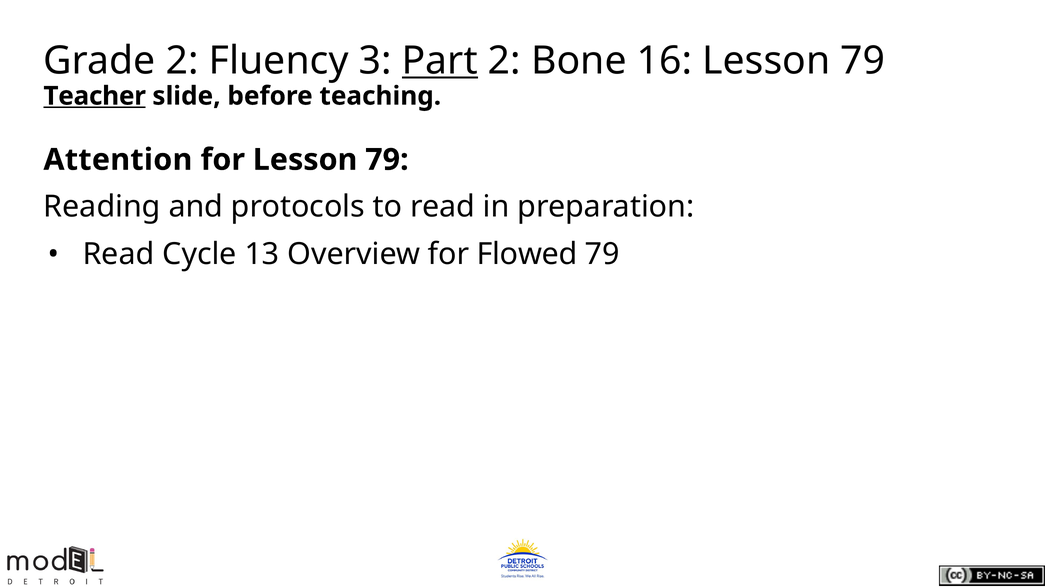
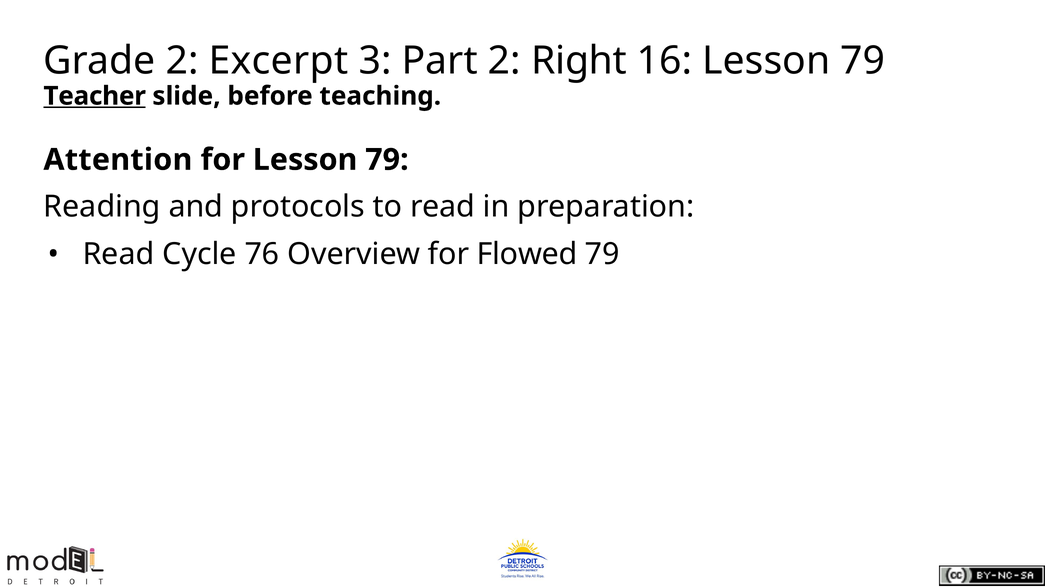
Fluency: Fluency -> Excerpt
Part underline: present -> none
Bone: Bone -> Right
13: 13 -> 76
